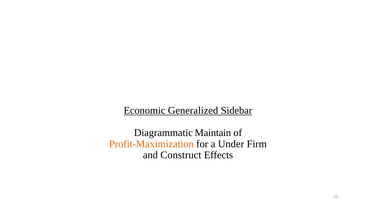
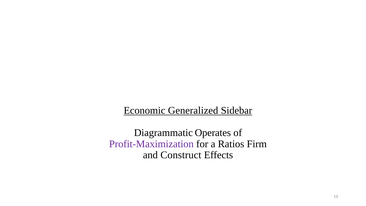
Maintain: Maintain -> Operates
Profit-Maximization colour: orange -> purple
Under: Under -> Ratios
